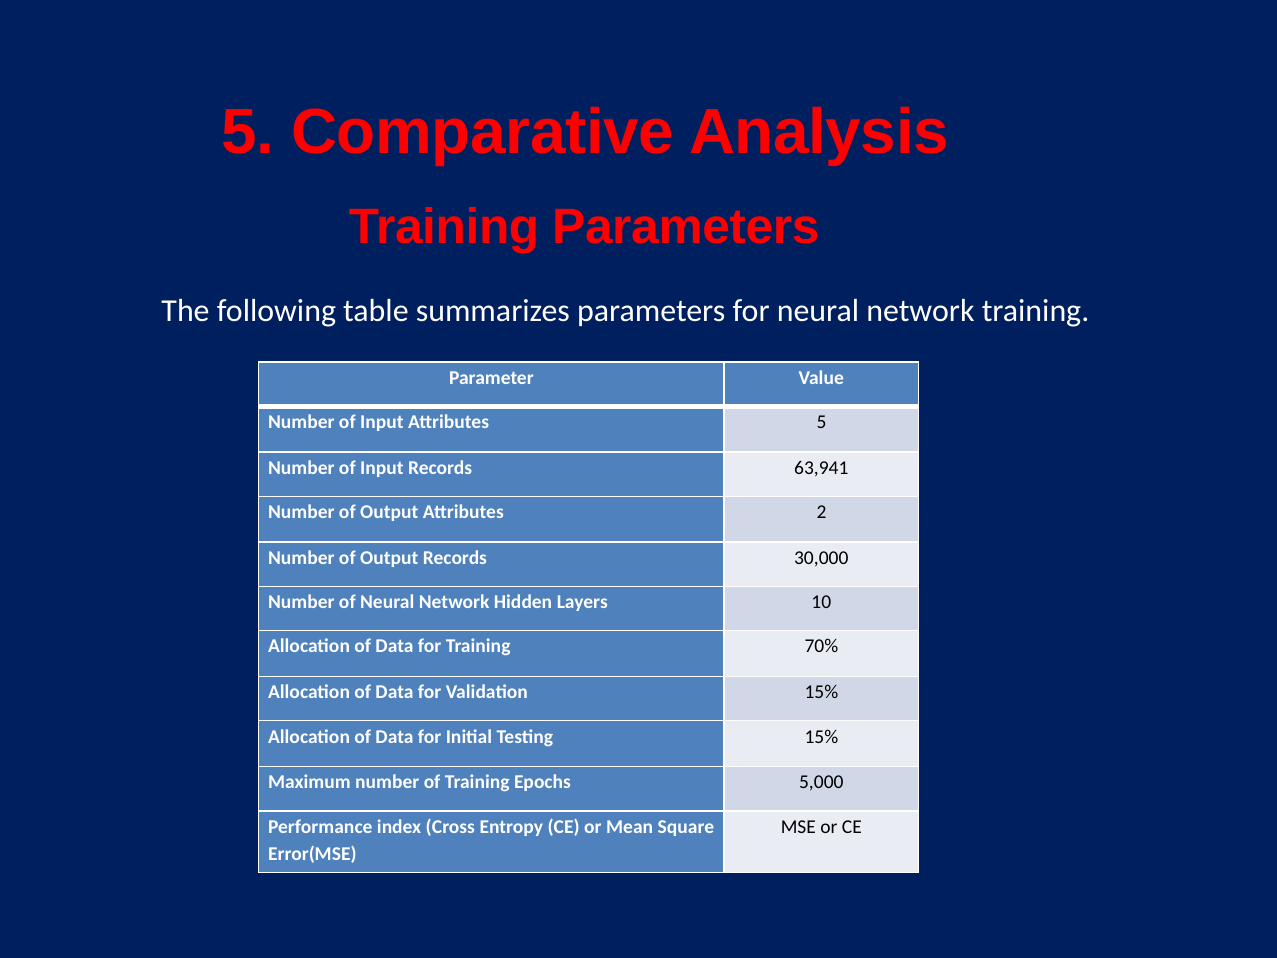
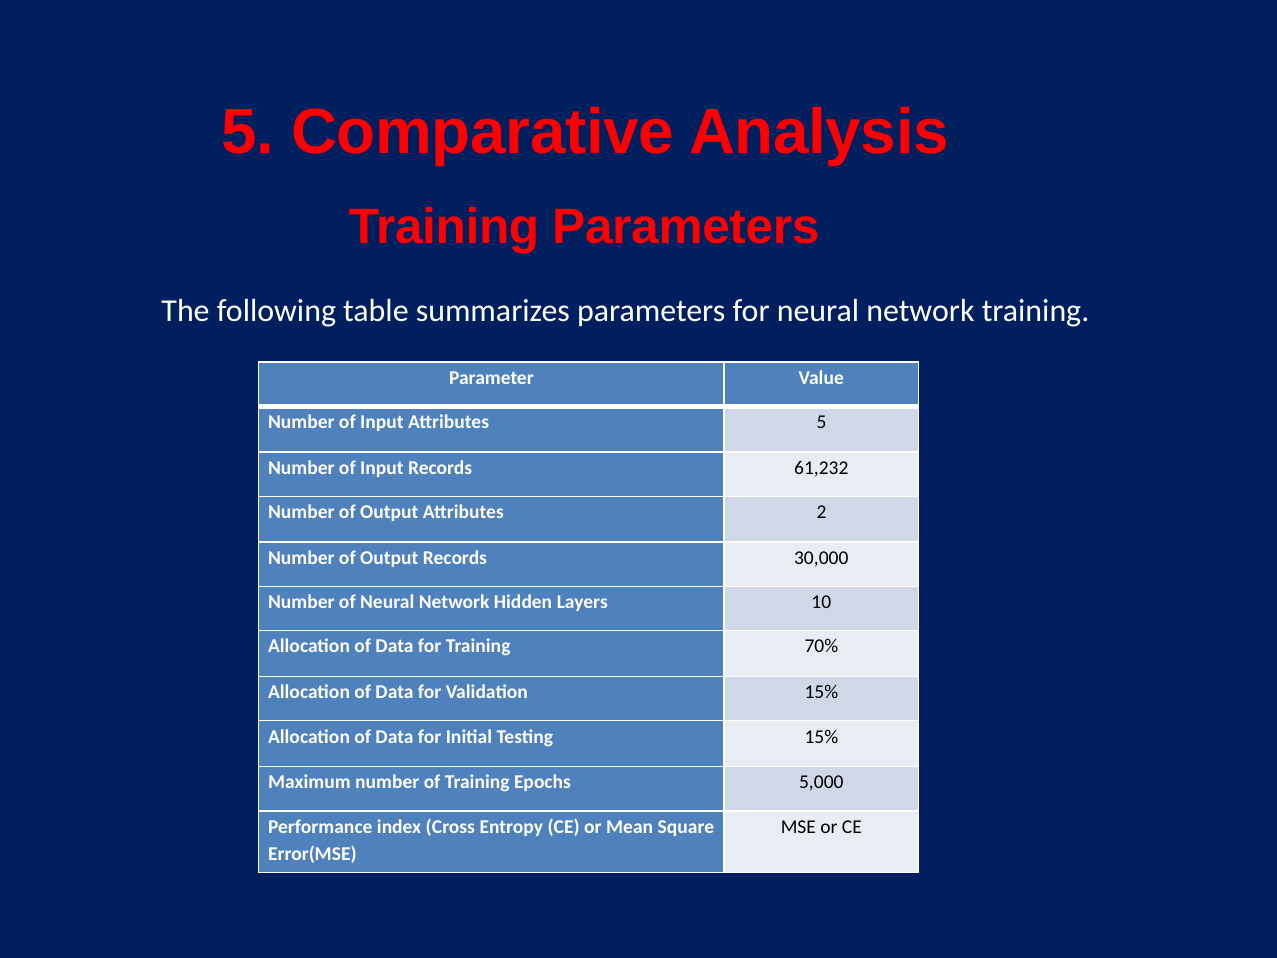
63,941: 63,941 -> 61,232
